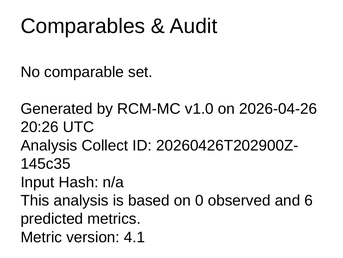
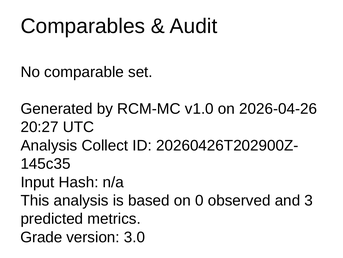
20:26: 20:26 -> 20:27
6: 6 -> 3
Metric: Metric -> Grade
4.1: 4.1 -> 3.0
